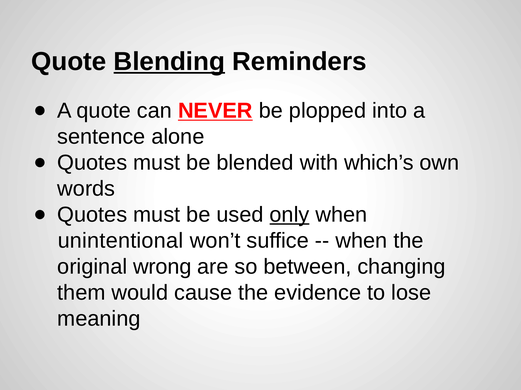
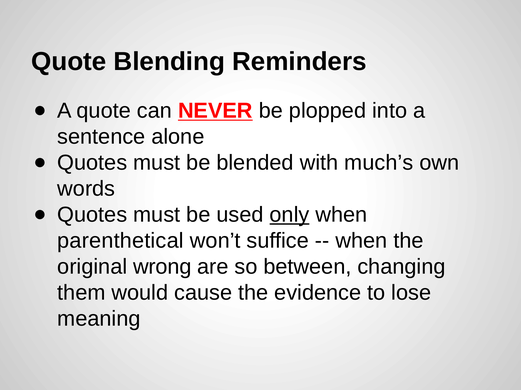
Blending underline: present -> none
which’s: which’s -> much’s
unintentional: unintentional -> parenthetical
